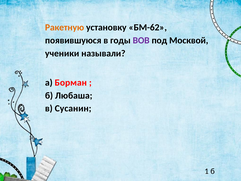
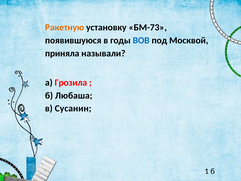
БМ-62: БМ-62 -> БМ-73
ВОВ colour: purple -> blue
ученики: ученики -> приняла
Борман: Борман -> Грозила
